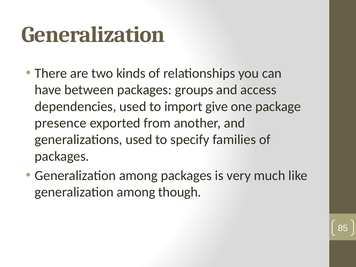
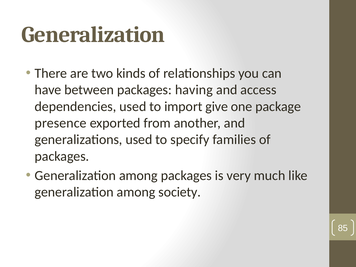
groups: groups -> having
though: though -> society
